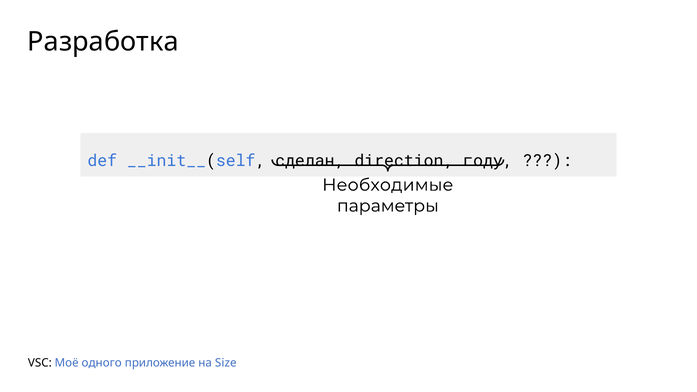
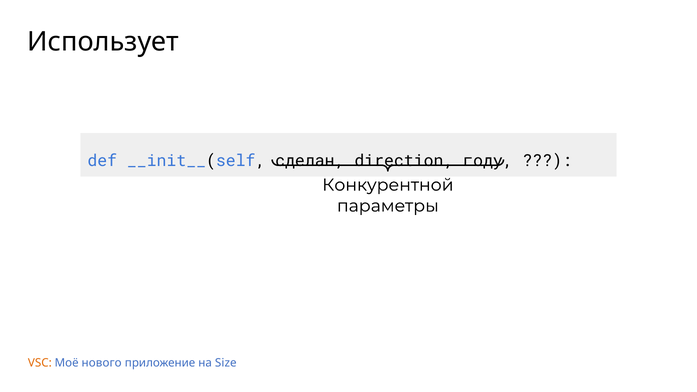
Разработка: Разработка -> Использует
Необходимые: Необходимые -> Конкурентной
VSC colour: black -> orange
одного: одного -> нового
